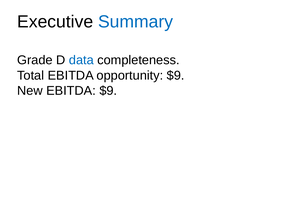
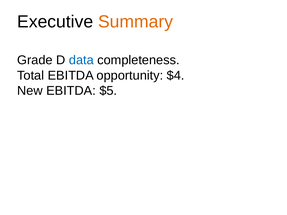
Summary colour: blue -> orange
opportunity $9: $9 -> $4
EBITDA $9: $9 -> $5
